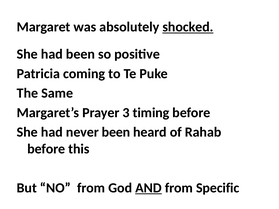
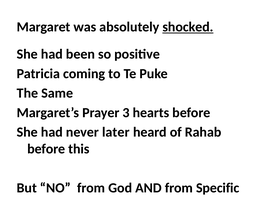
timing: timing -> hearts
never been: been -> later
AND underline: present -> none
